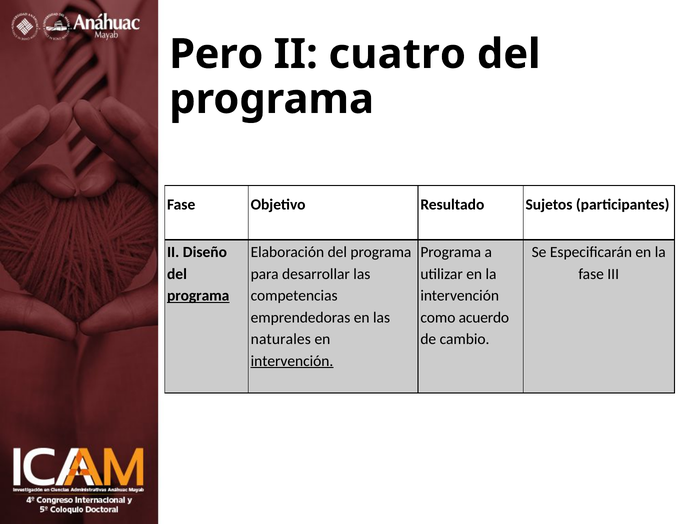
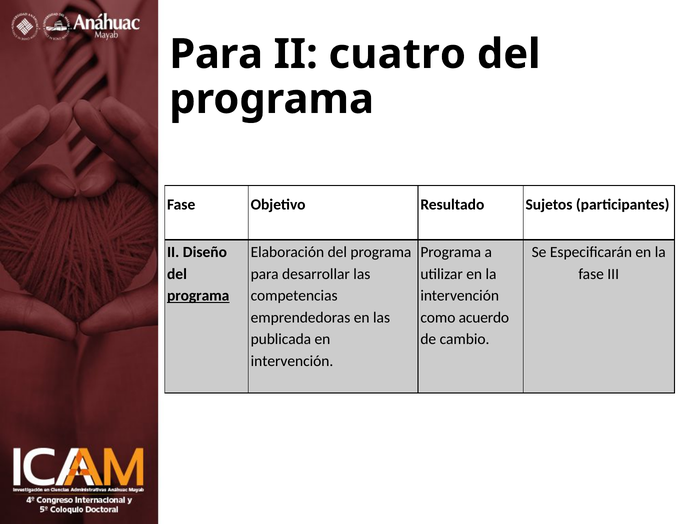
Pero at (216, 54): Pero -> Para
naturales: naturales -> publicada
intervención at (292, 361) underline: present -> none
